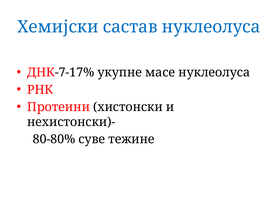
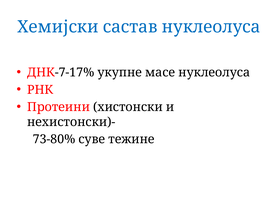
80-80%: 80-80% -> 73-80%
